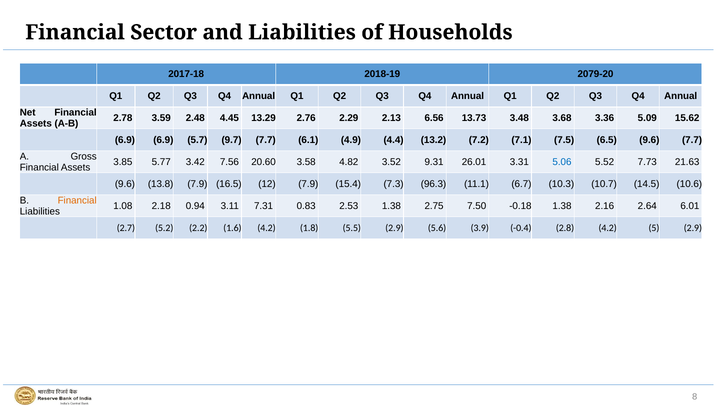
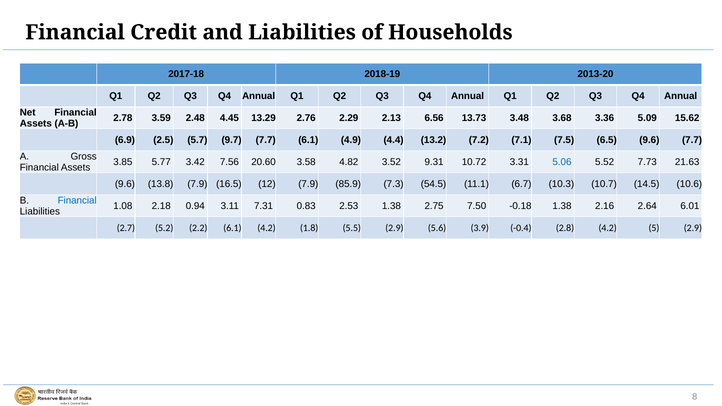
Sector: Sector -> Credit
2079-20: 2079-20 -> 2013-20
6.9 6.9: 6.9 -> 2.5
26.01: 26.01 -> 10.72
15.4: 15.4 -> 85.9
96.3: 96.3 -> 54.5
Financial at (77, 201) colour: orange -> blue
2.2 1.6: 1.6 -> 6.1
